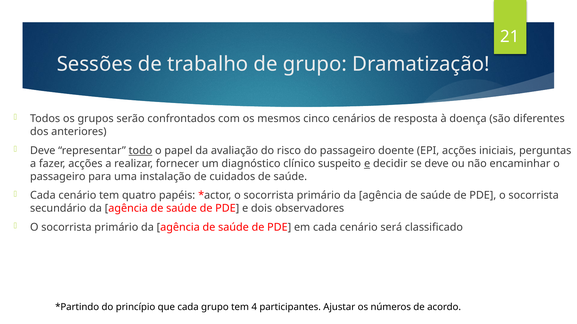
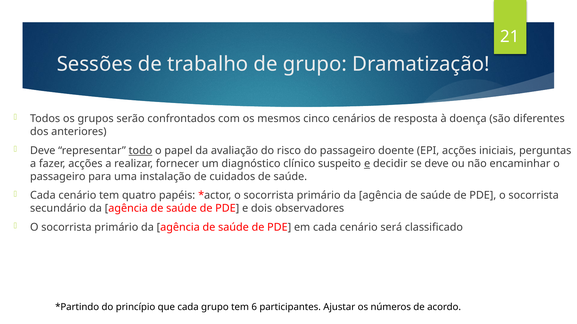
4: 4 -> 6
